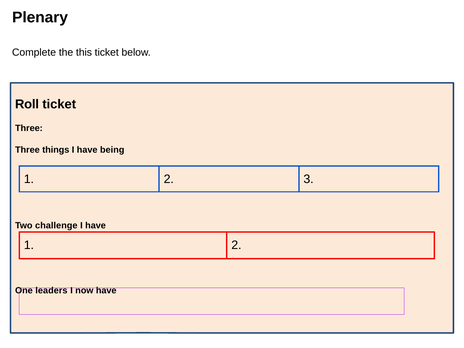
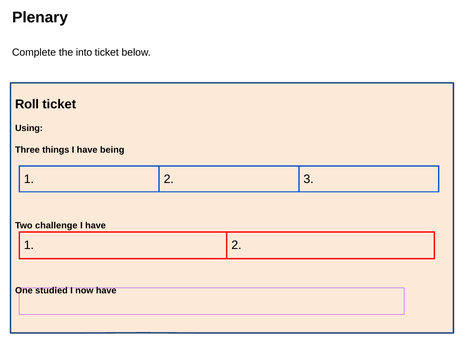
this: this -> into
Three at (29, 128): Three -> Using
leaders: leaders -> studied
